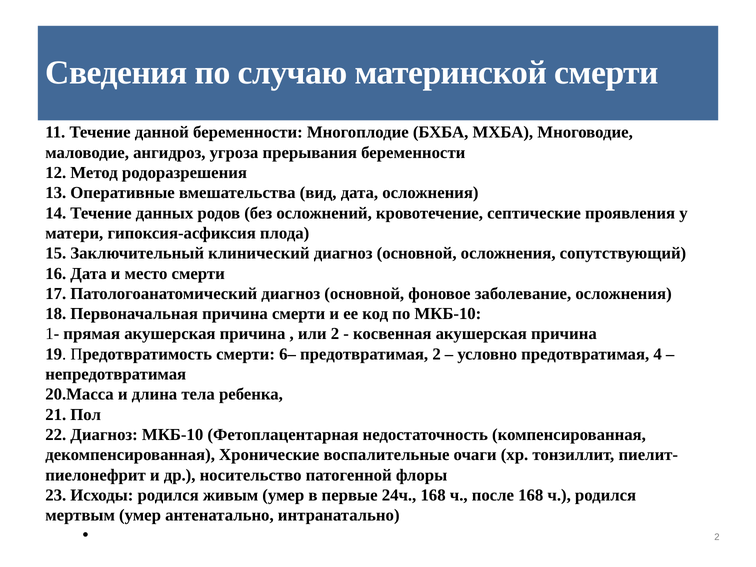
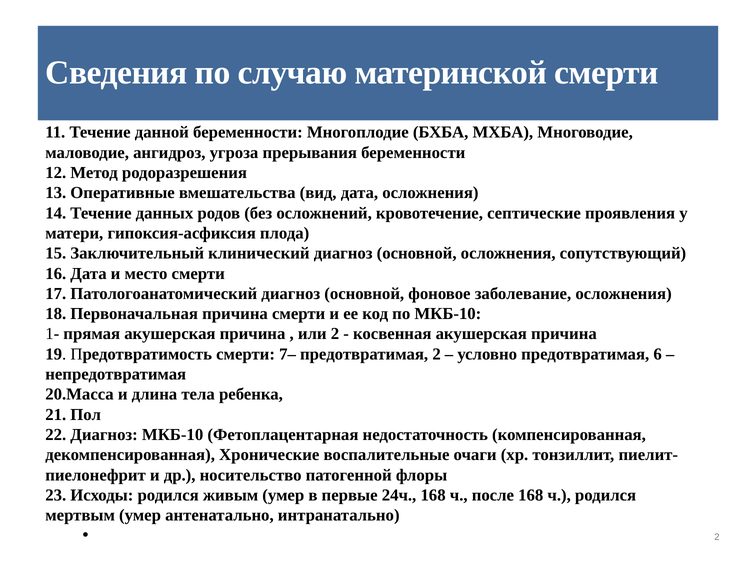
6–: 6– -> 7–
4: 4 -> 6
